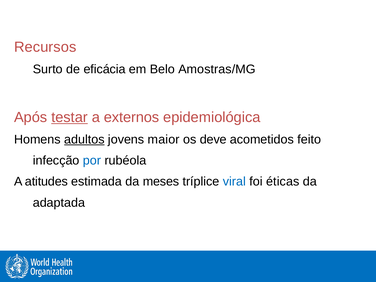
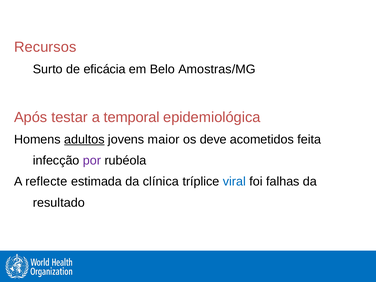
testar underline: present -> none
externos: externos -> temporal
feito: feito -> feita
por colour: blue -> purple
atitudes: atitudes -> reflecte
meses: meses -> clínica
éticas: éticas -> falhas
adaptada: adaptada -> resultado
